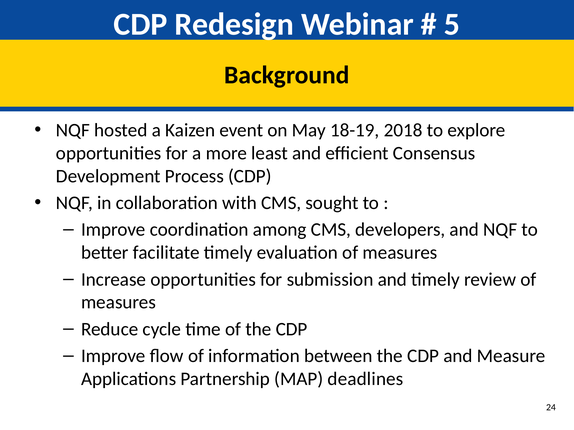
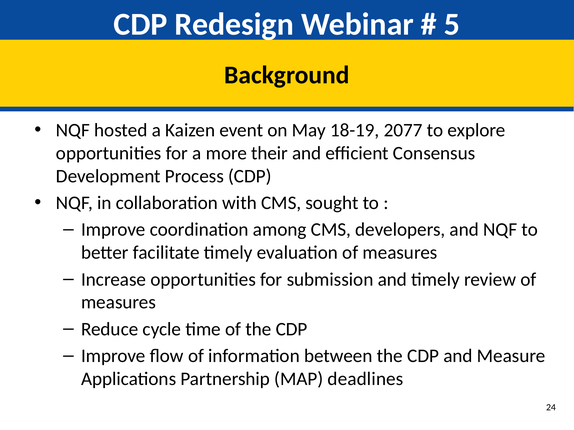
2018: 2018 -> 2077
least: least -> their
